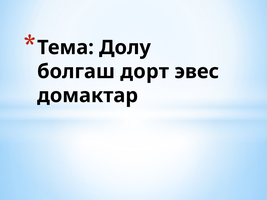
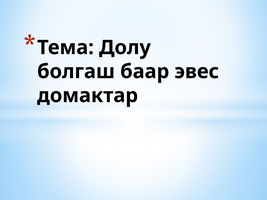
дорт: дорт -> баар
